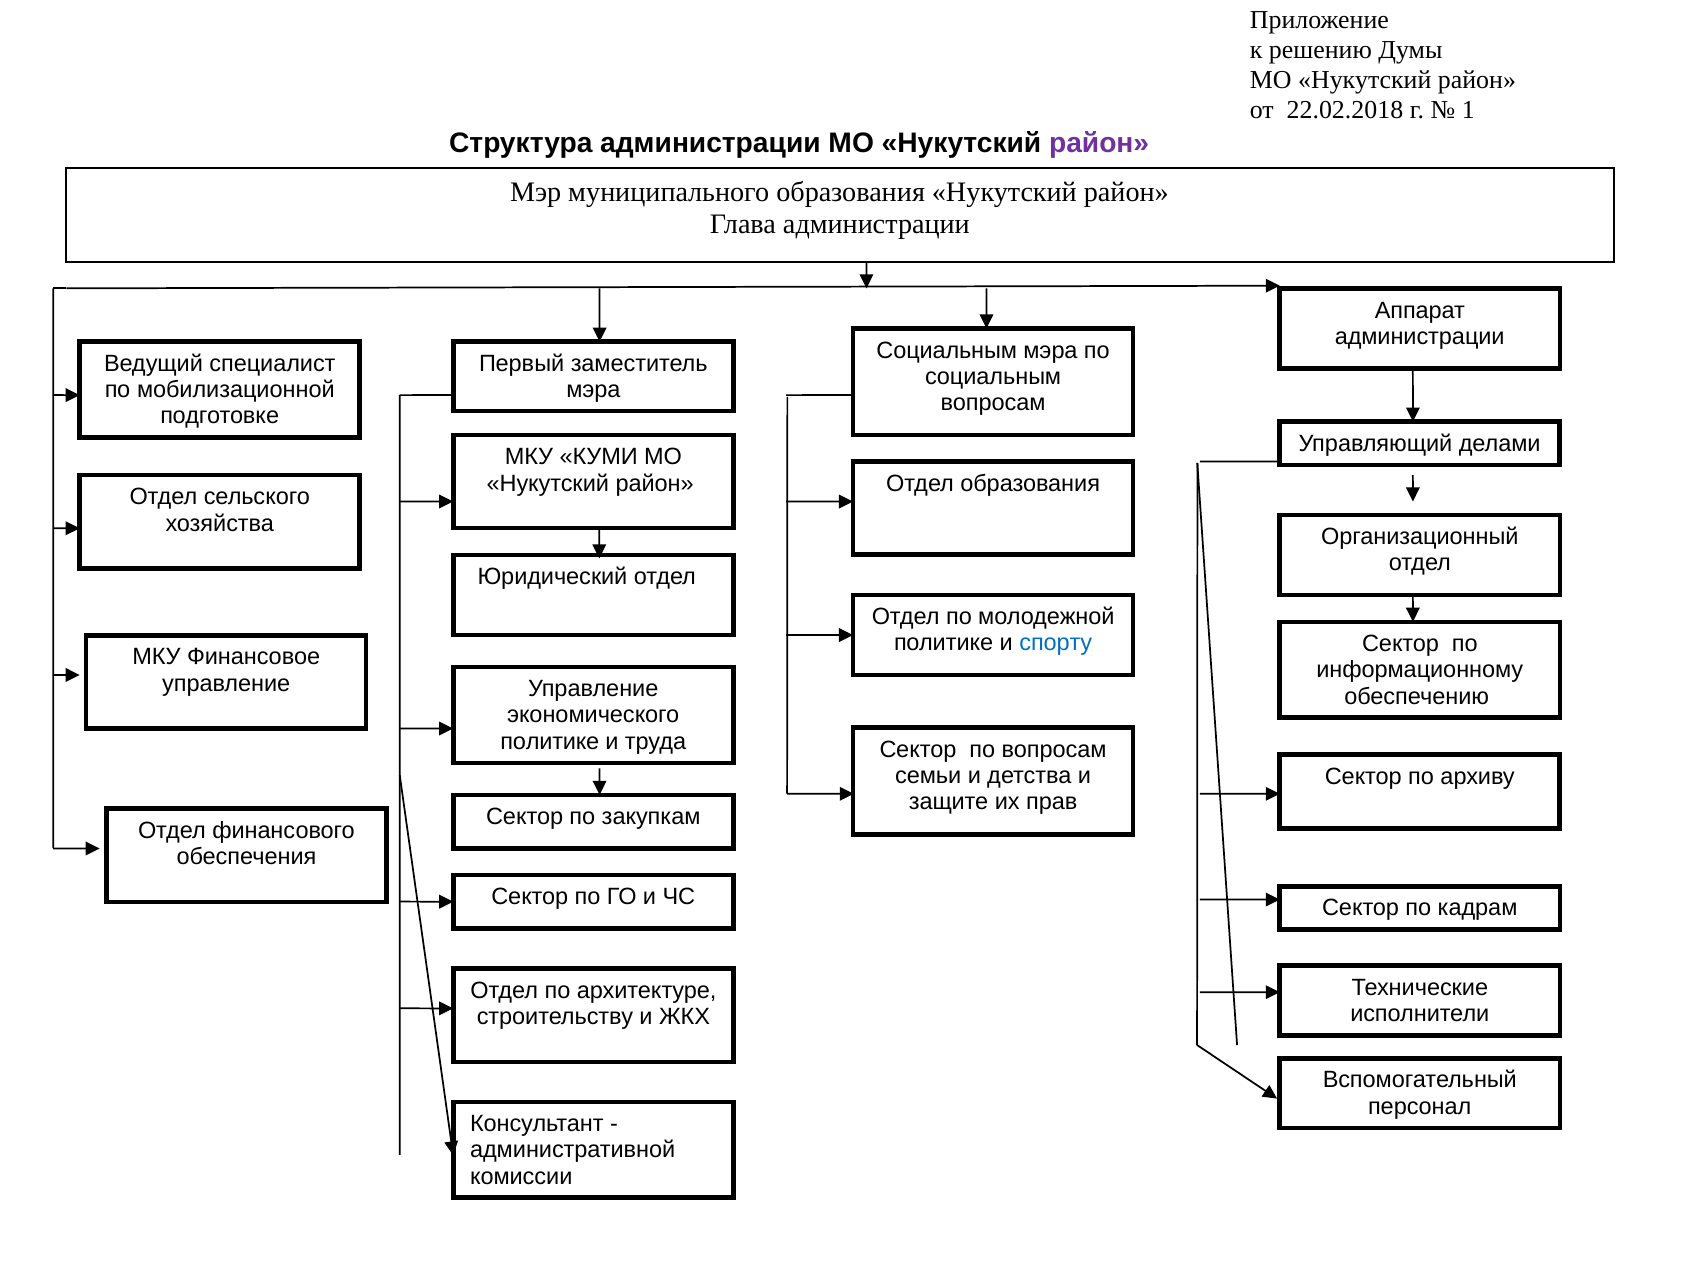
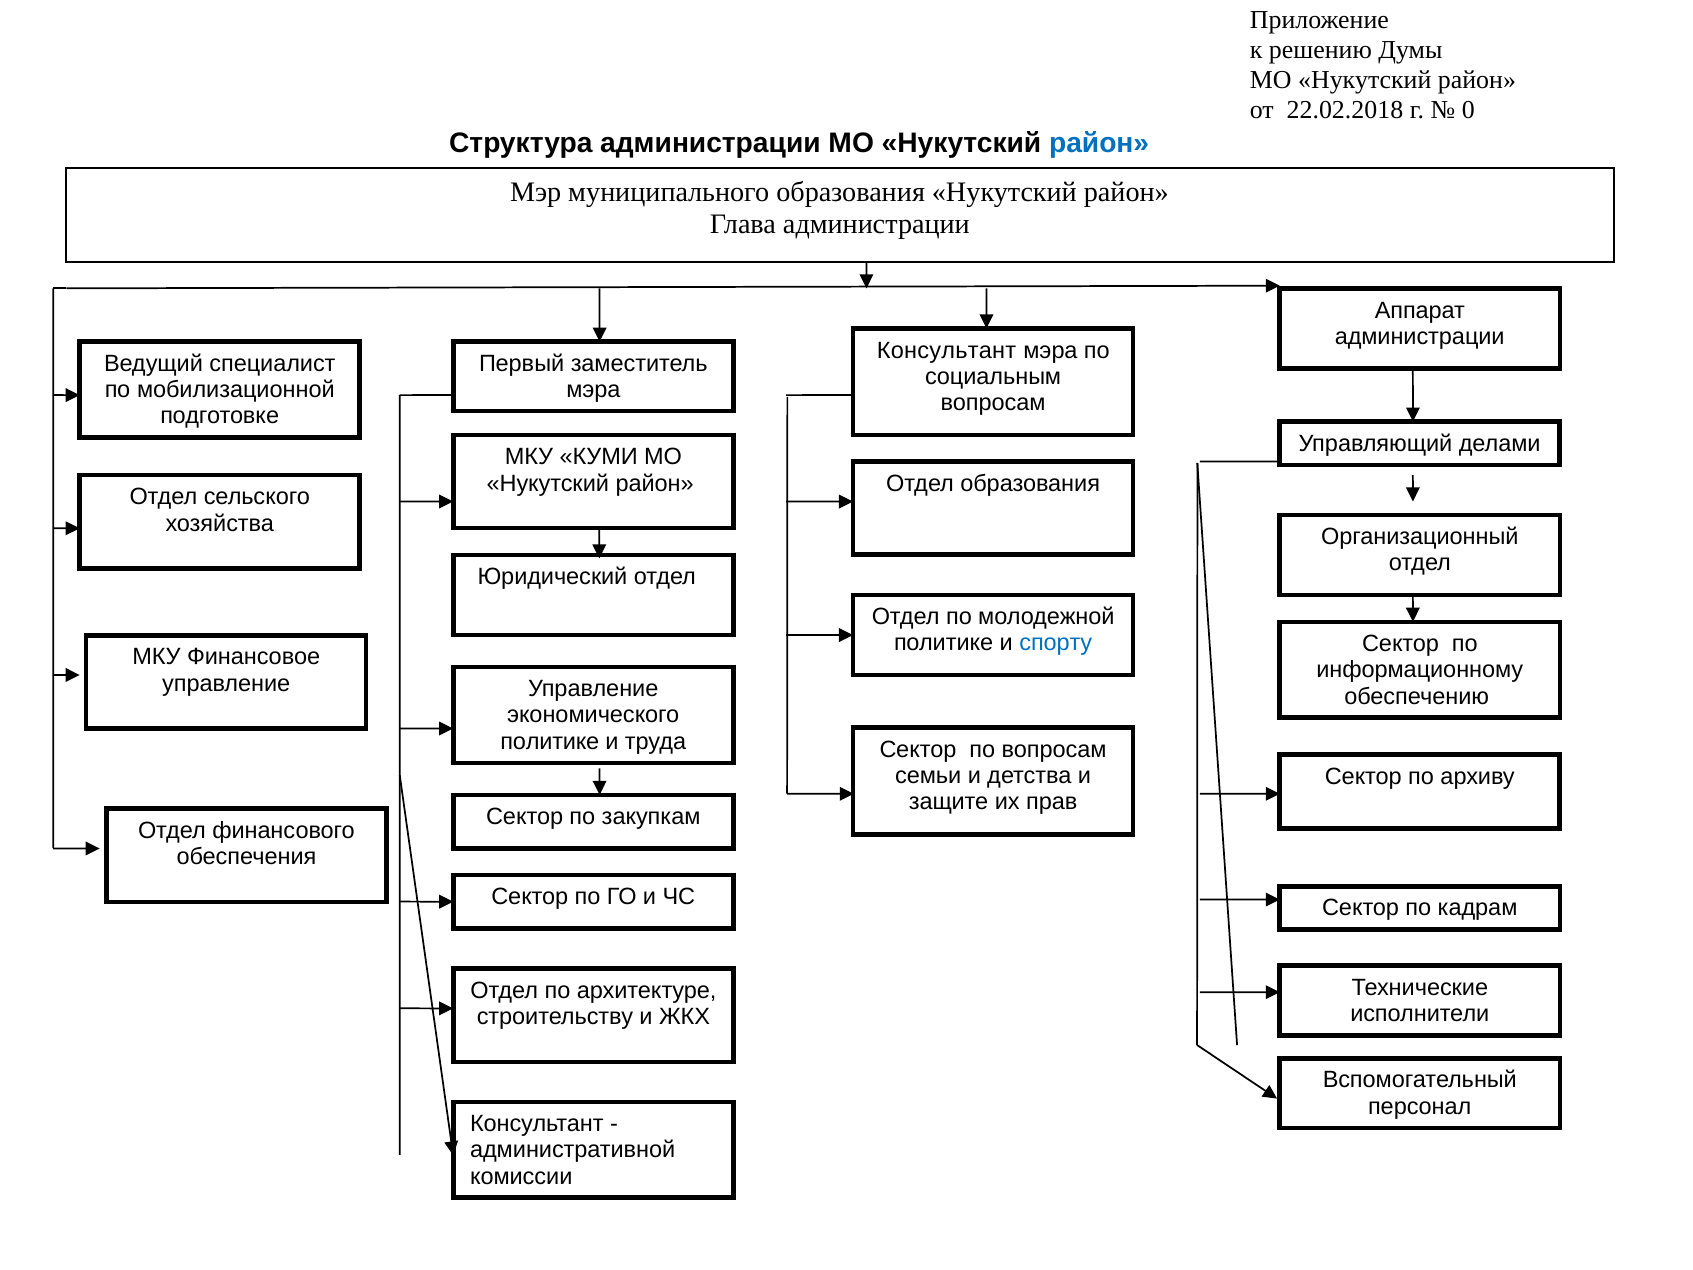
1: 1 -> 0
район at (1099, 143) colour: purple -> blue
Социальным at (947, 350): Социальным -> Консультант
